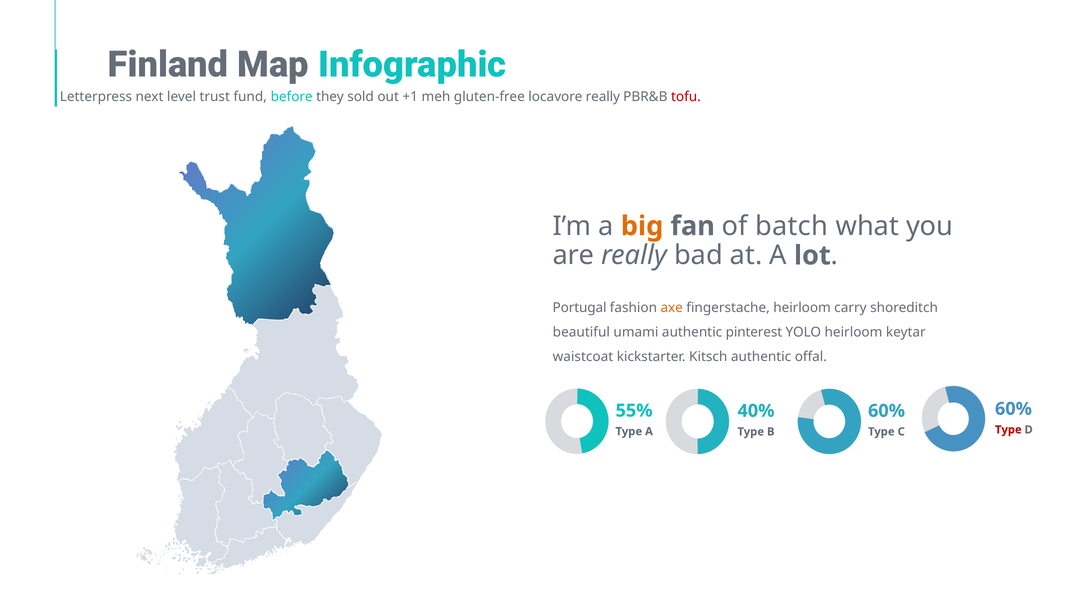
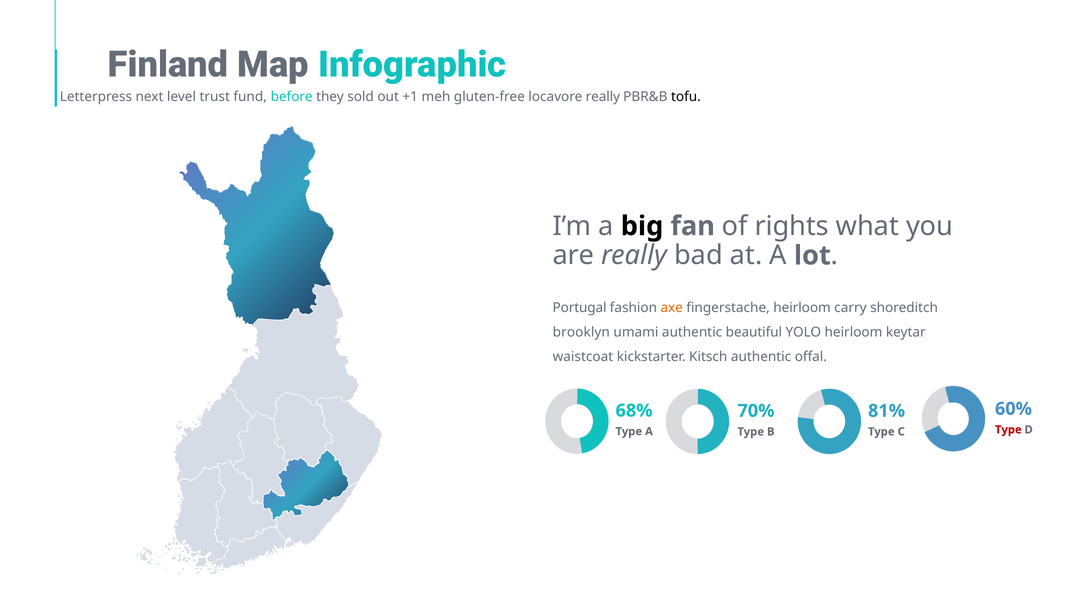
tofu colour: red -> black
big colour: orange -> black
batch: batch -> rights
beautiful: beautiful -> brooklyn
pinterest: pinterest -> beautiful
55%: 55% -> 68%
60% at (887, 411): 60% -> 81%
40%: 40% -> 70%
